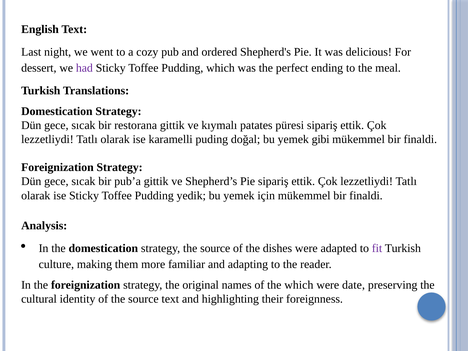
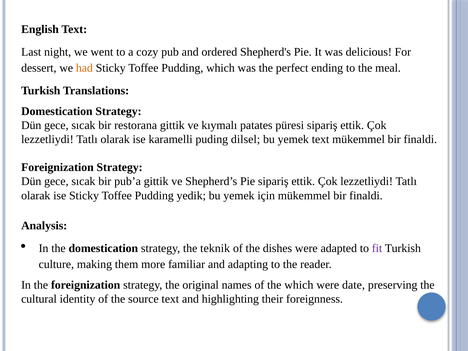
had colour: purple -> orange
doğal: doğal -> dilsel
yemek gibi: gibi -> text
strategy the source: source -> teknik
